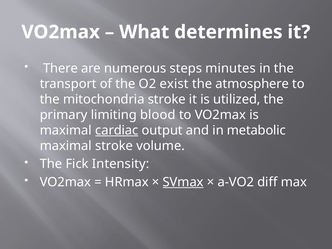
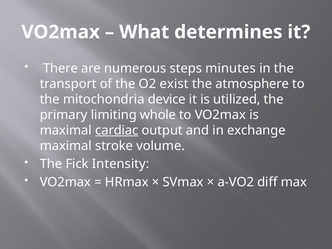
mitochondria stroke: stroke -> device
blood: blood -> whole
metabolic: metabolic -> exchange
SVmax underline: present -> none
